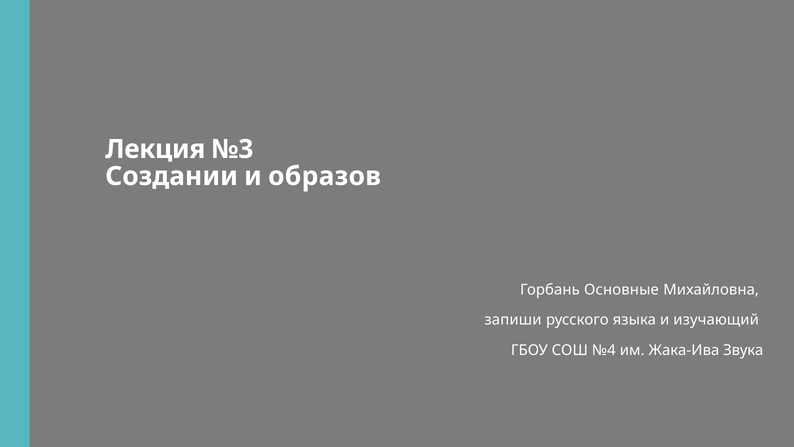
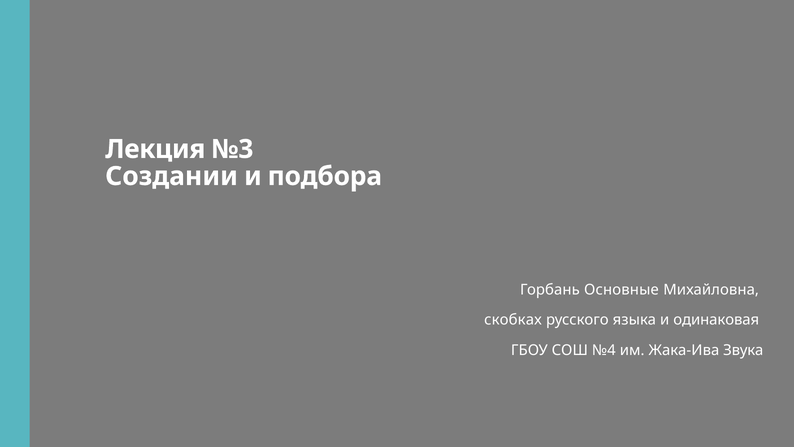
образов: образов -> подбора
запиши: запиши -> скобках
изучающий: изучающий -> одинаковая
